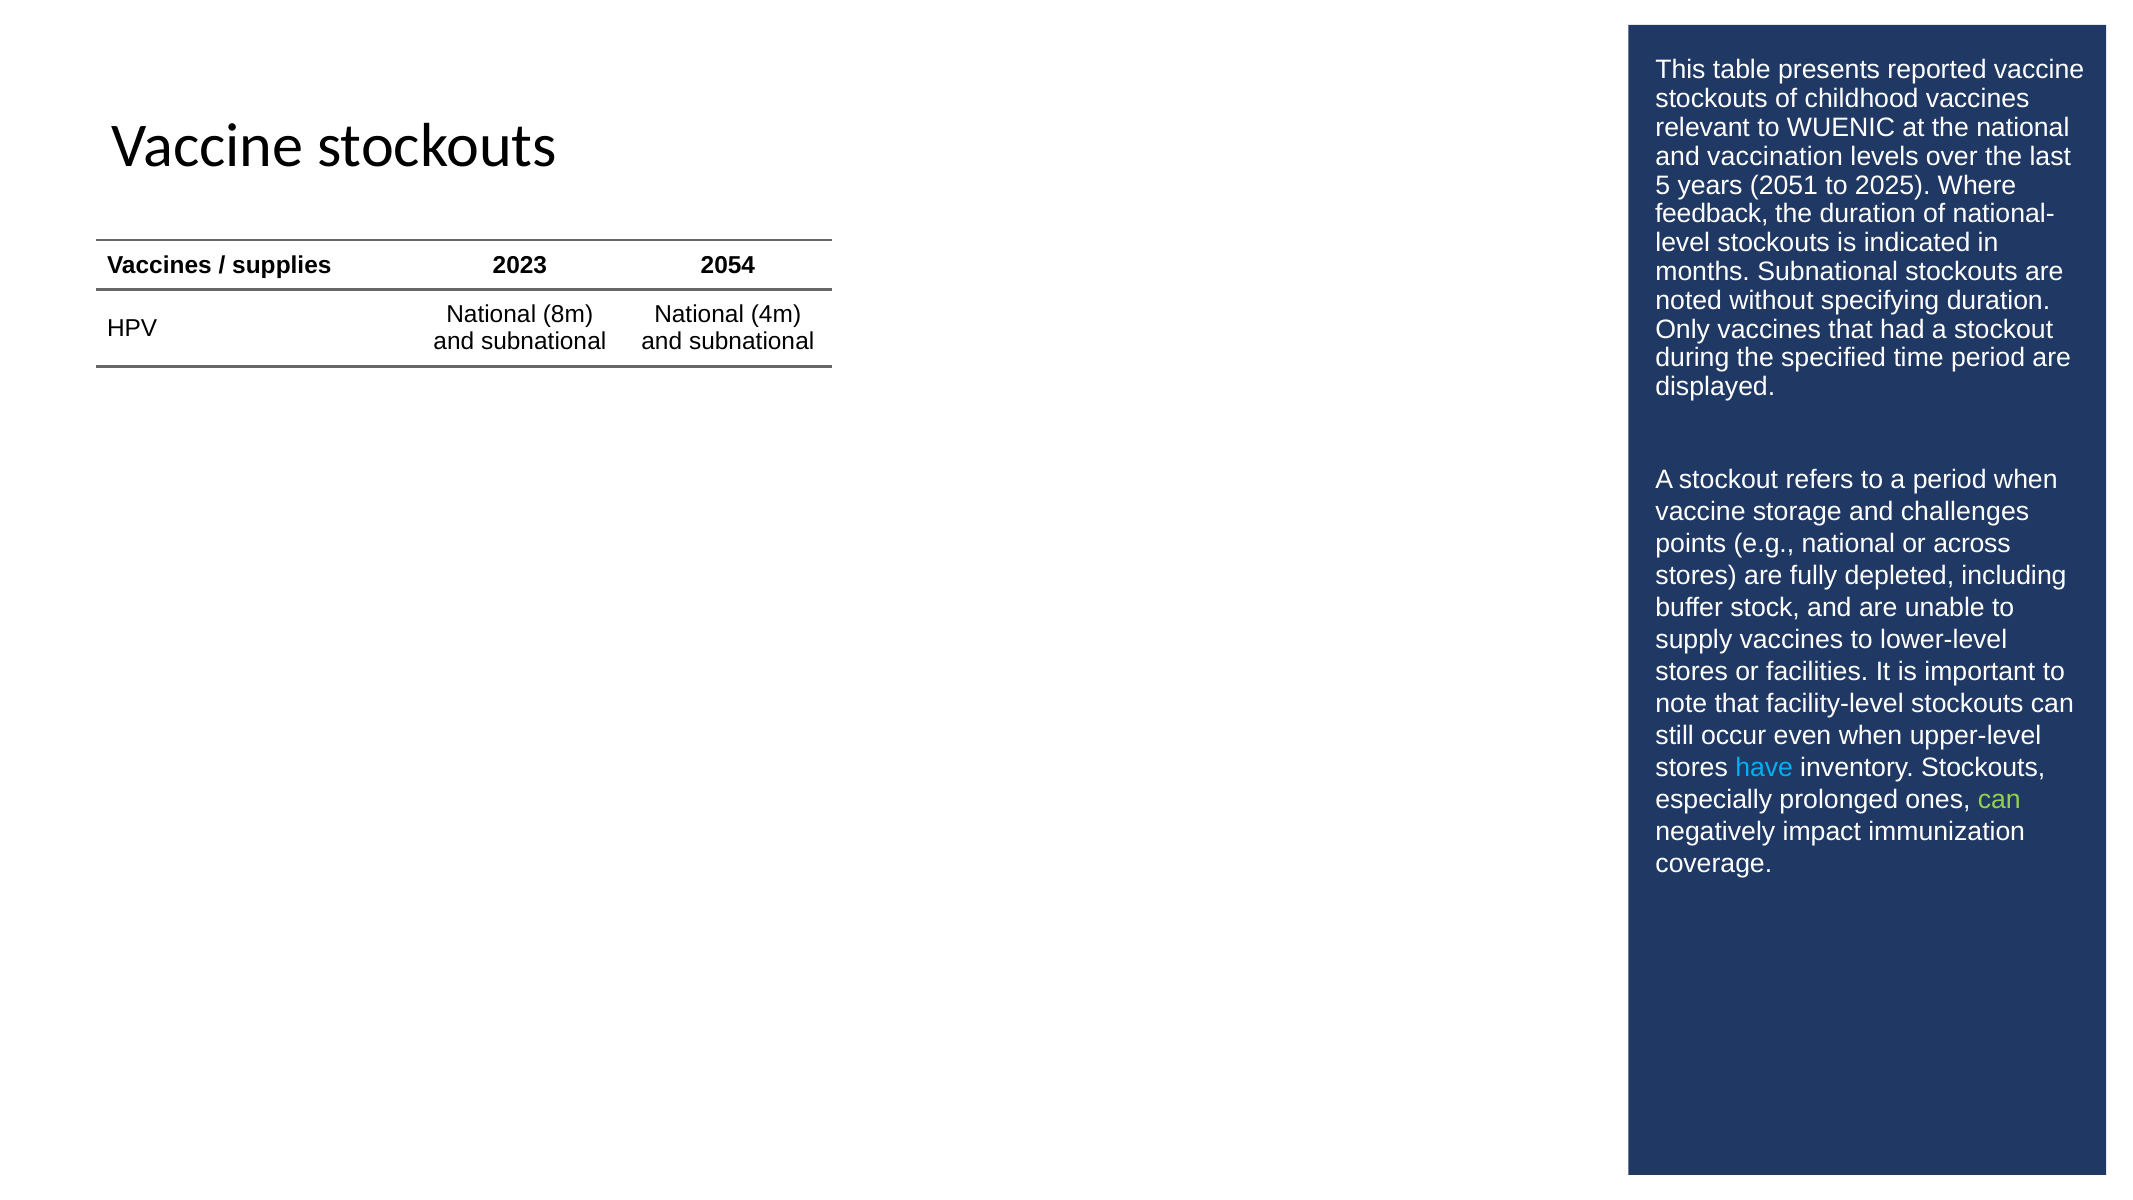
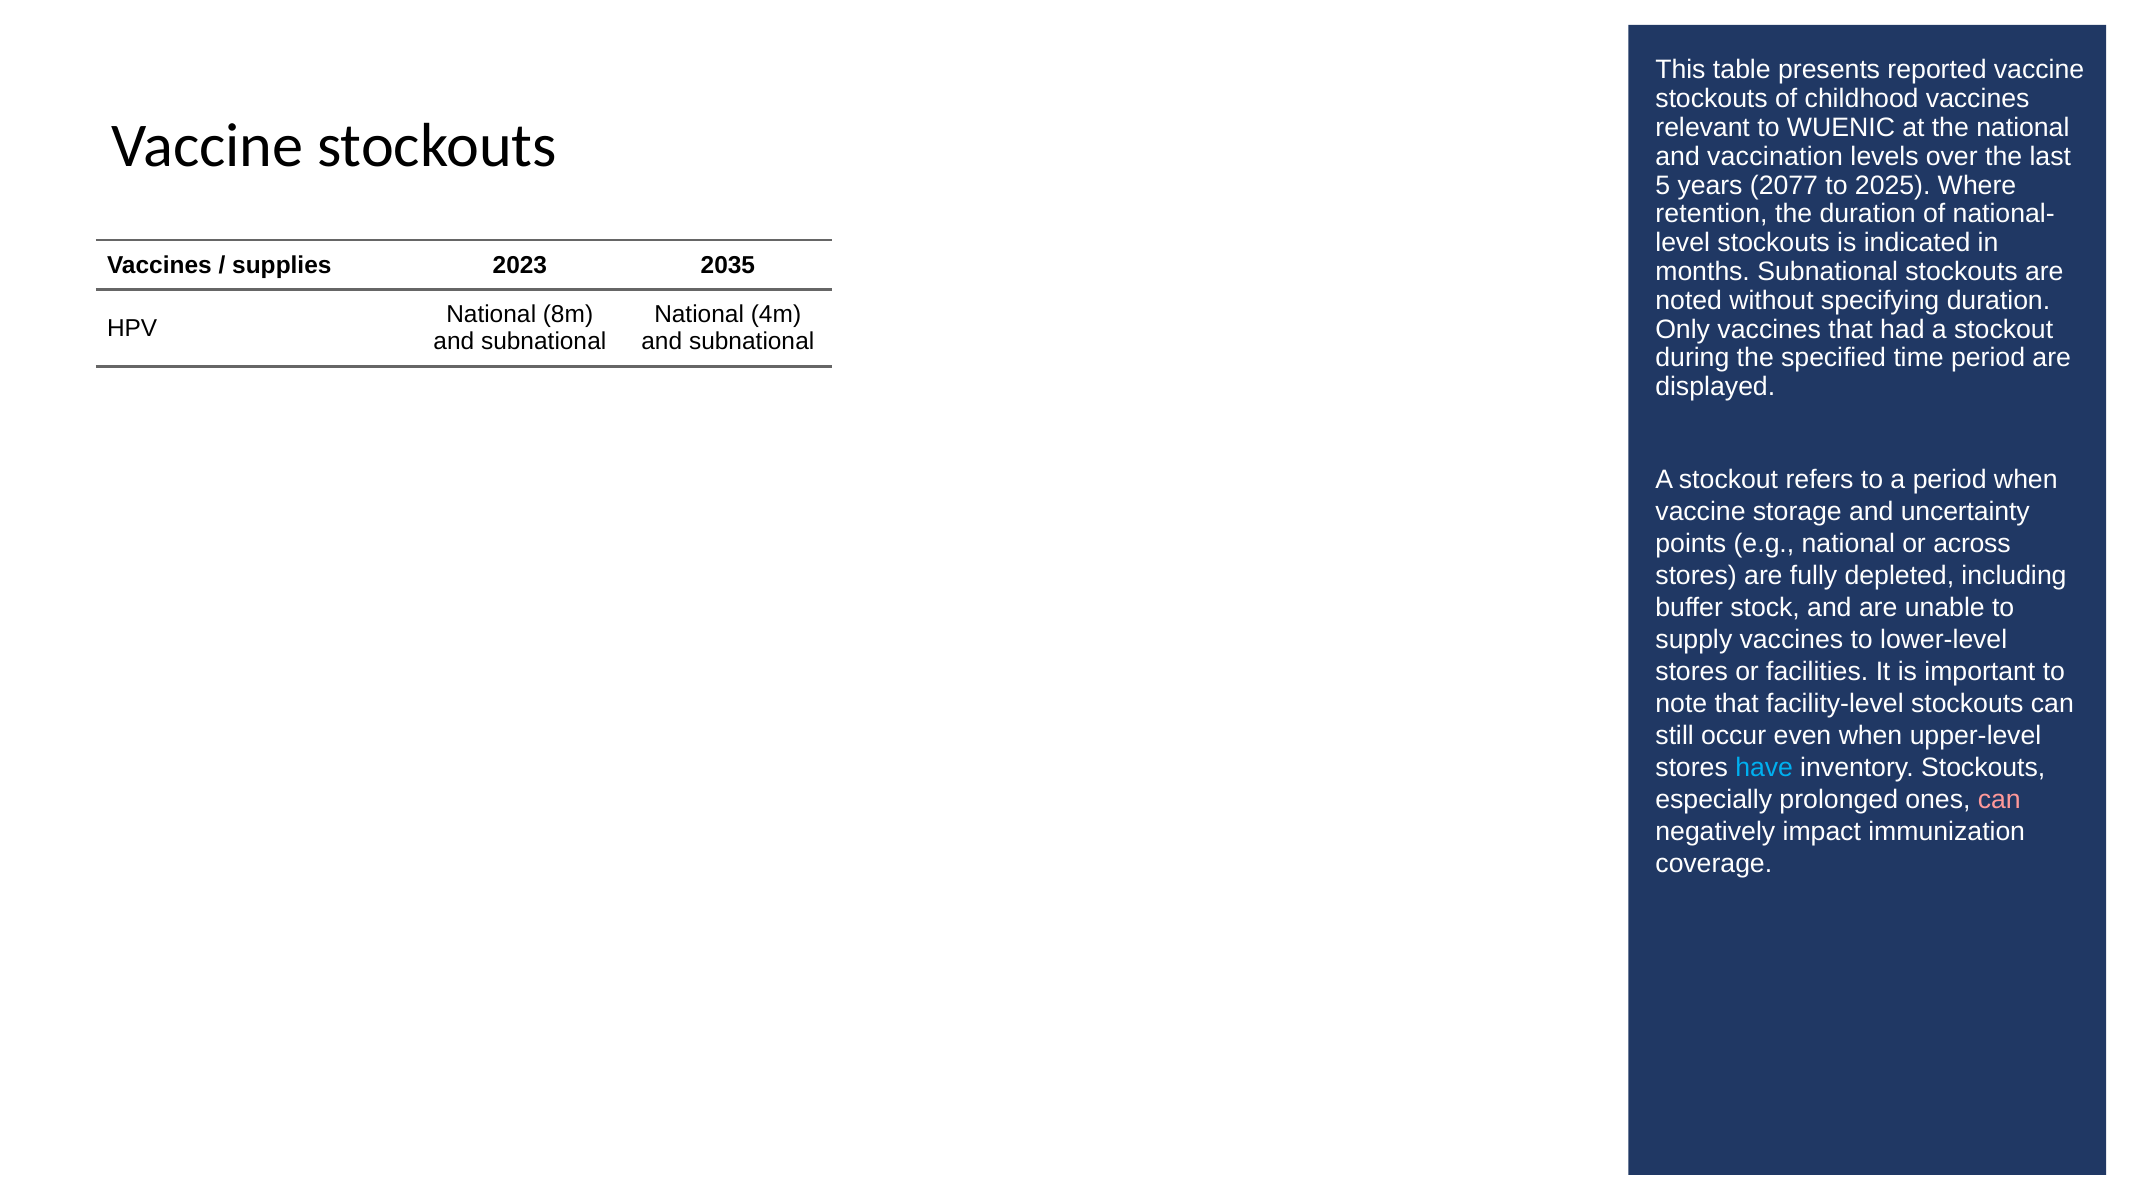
2051: 2051 -> 2077
feedback: feedback -> retention
2054: 2054 -> 2035
challenges: challenges -> uncertainty
can at (1999, 799) colour: light green -> pink
